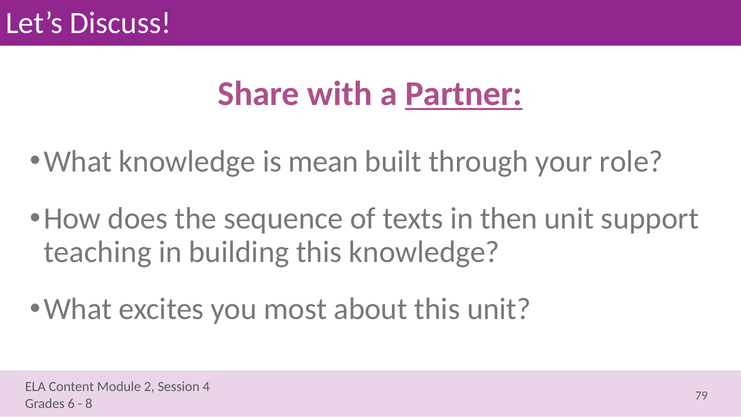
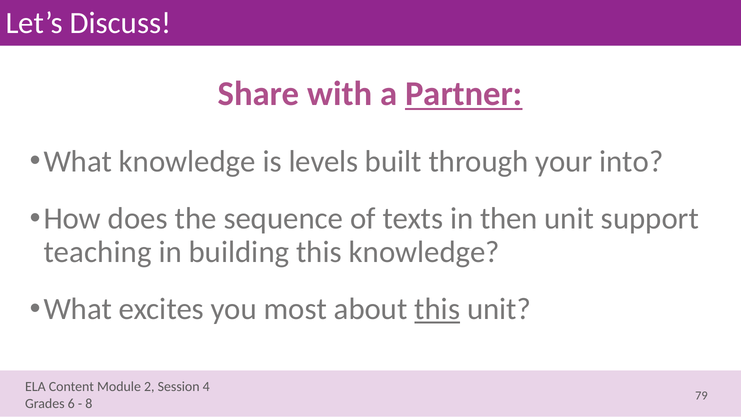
mean: mean -> levels
role: role -> into
this at (437, 309) underline: none -> present
